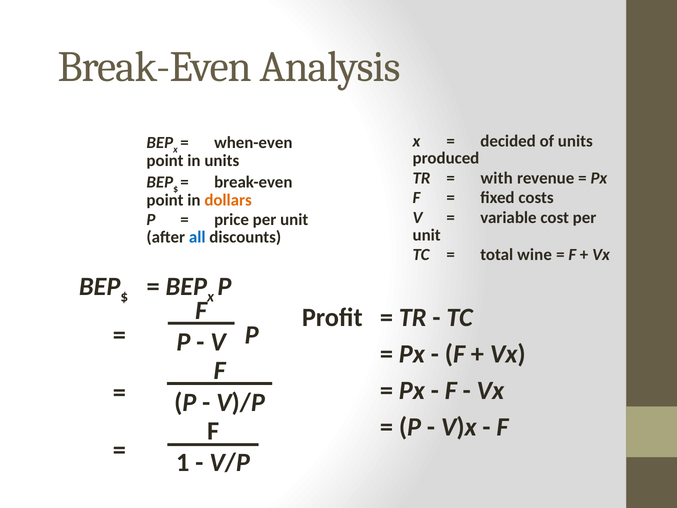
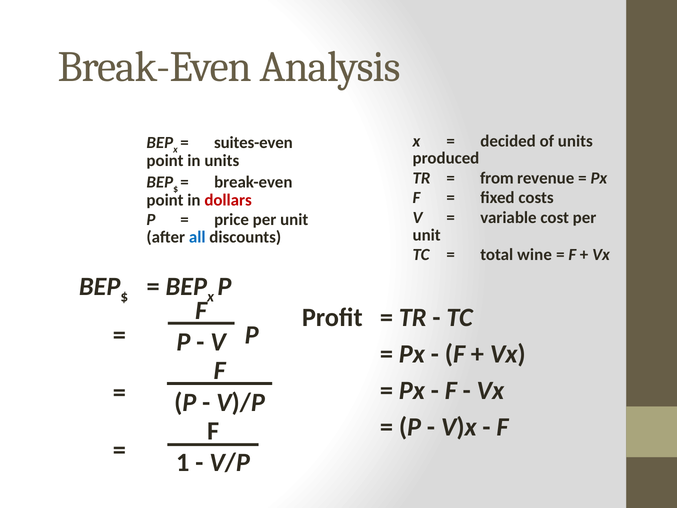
when-even: when-even -> suites-even
with: with -> from
dollars colour: orange -> red
